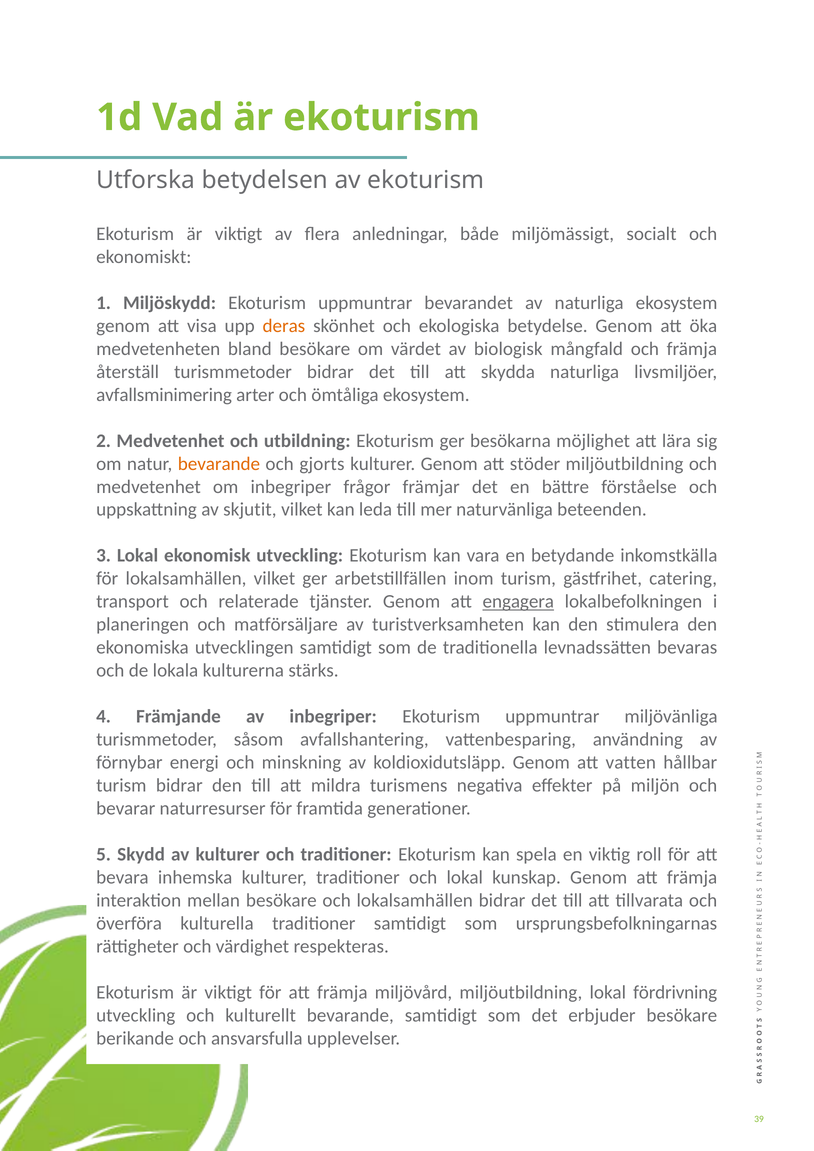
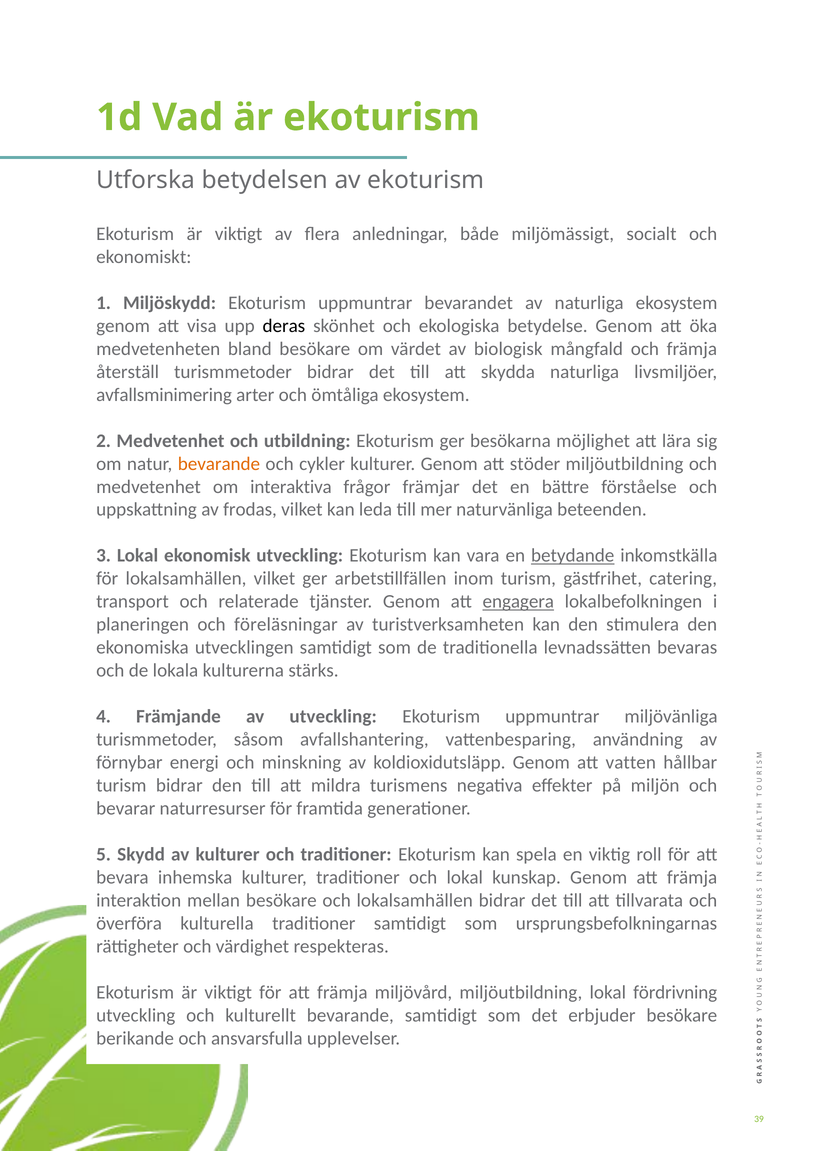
deras colour: orange -> black
gjorts: gjorts -> cykler
om inbegriper: inbegriper -> interaktiva
skjutit: skjutit -> frodas
betydande underline: none -> present
matförsäljare: matförsäljare -> föreläsningar
av inbegriper: inbegriper -> utveckling
